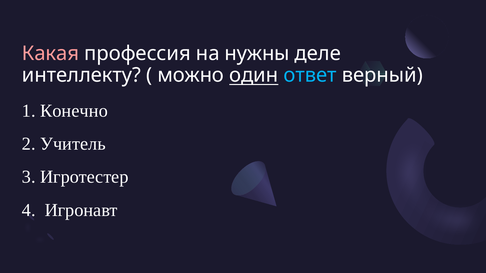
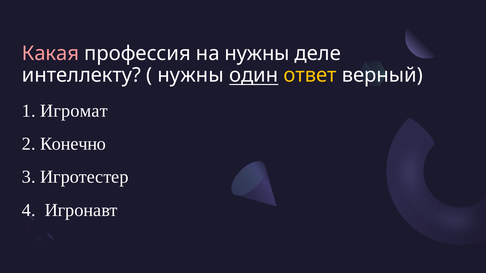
можно at (191, 75): можно -> нужны
ответ colour: light blue -> yellow
Конечно: Конечно -> Игромат
Учитель: Учитель -> Конечно
